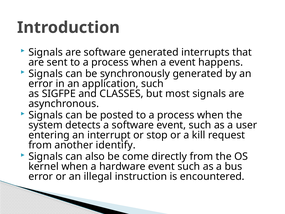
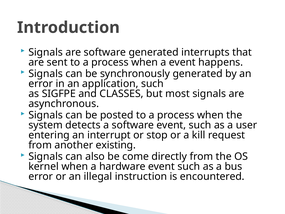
identify: identify -> existing
